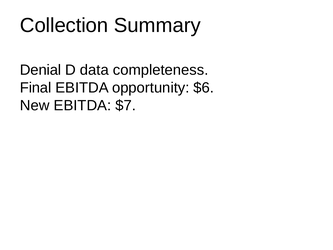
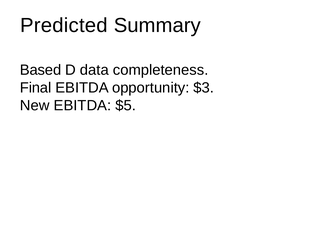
Collection: Collection -> Predicted
Denial: Denial -> Based
$6: $6 -> $3
$7: $7 -> $5
